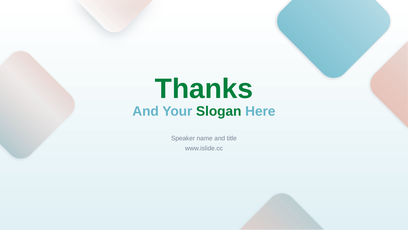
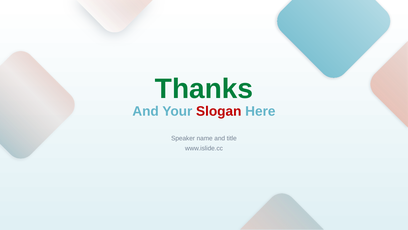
Slogan colour: green -> red
